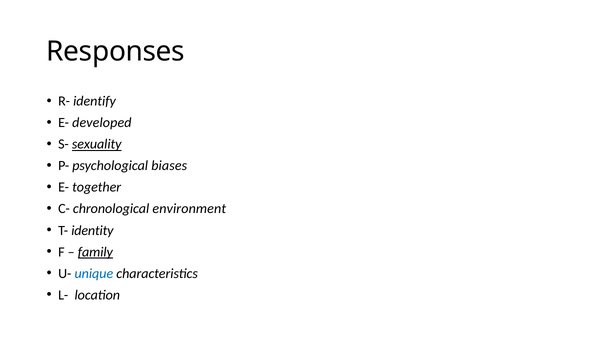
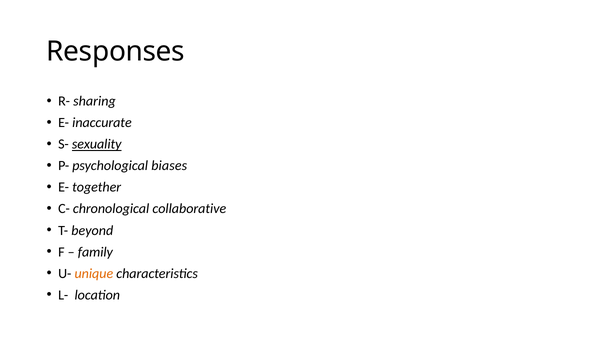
identify: identify -> sharing
developed: developed -> inaccurate
environment: environment -> collaborative
identity: identity -> beyond
family underline: present -> none
unique colour: blue -> orange
